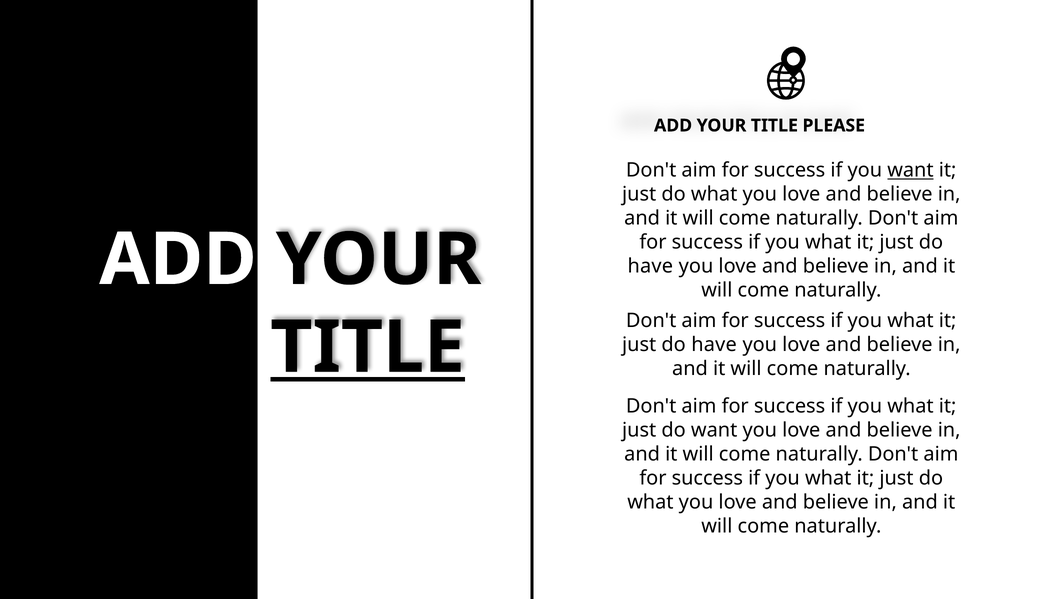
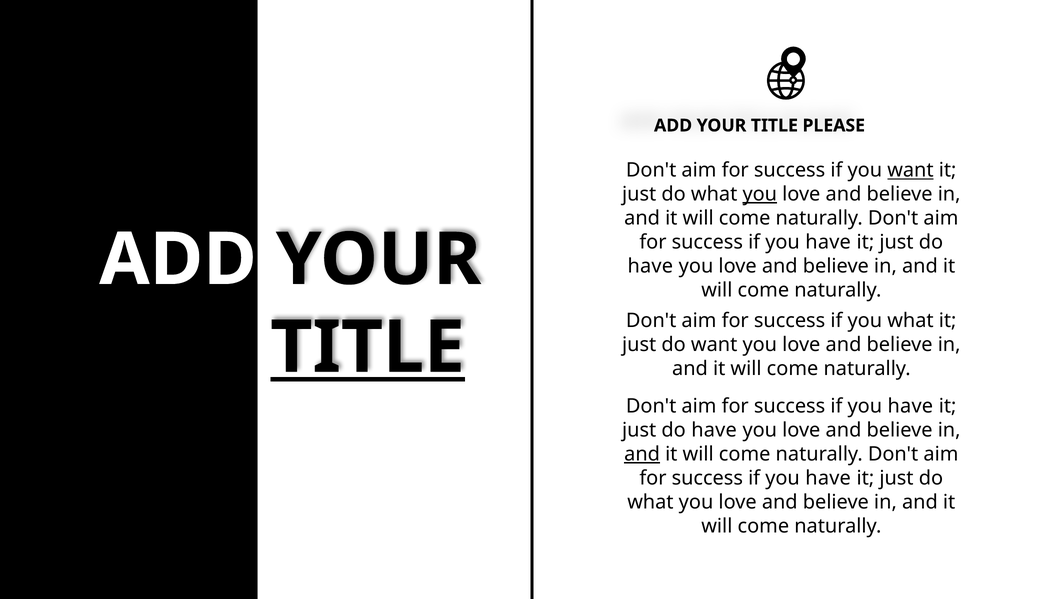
you at (760, 194) underline: none -> present
what at (828, 242): what -> have
have at (714, 345): have -> want
what at (910, 406): what -> have
want at (714, 430): want -> have
and at (642, 454) underline: none -> present
what at (828, 478): what -> have
